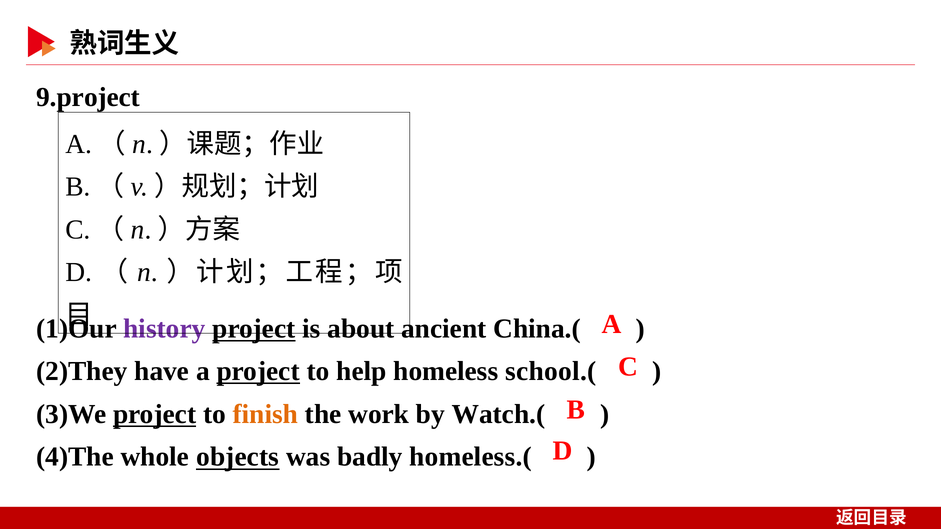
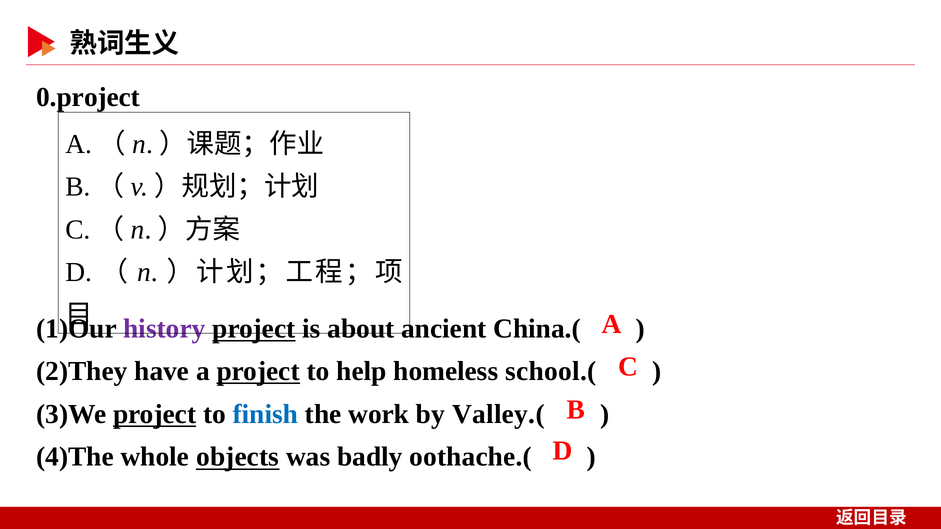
9.project: 9.project -> 0.project
finish colour: orange -> blue
Watch.(: Watch.( -> Valley.(
homeless.(: homeless.( -> oothache.(
